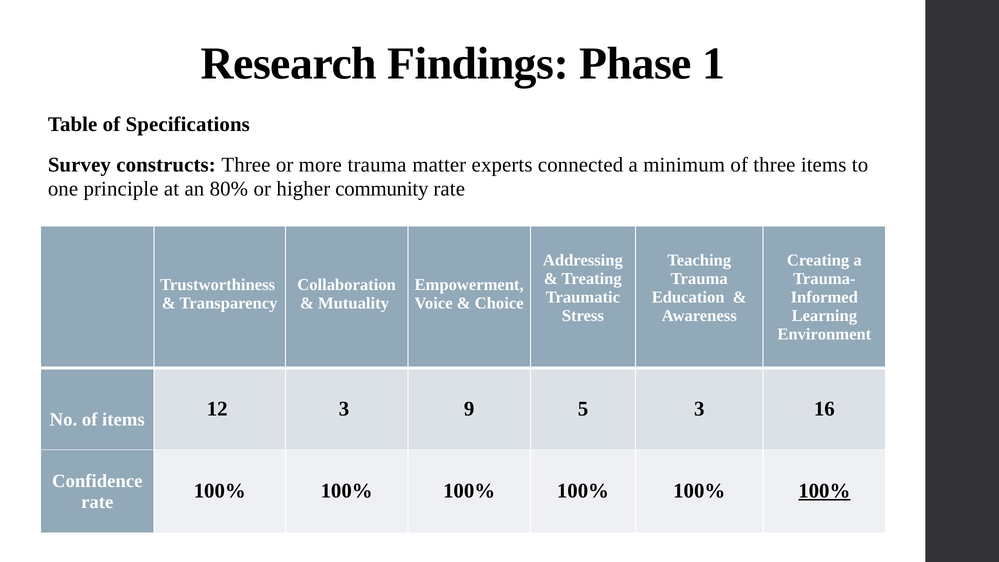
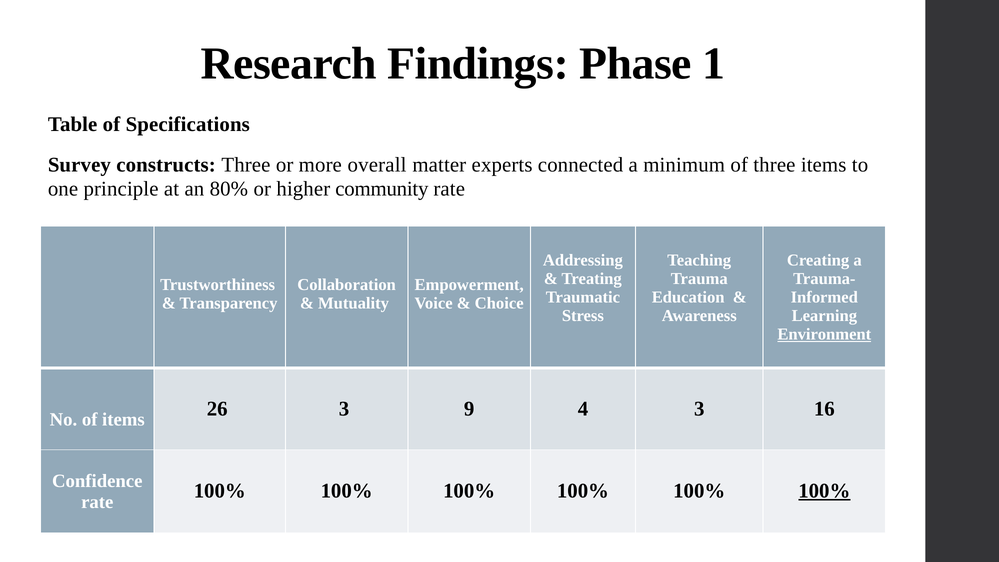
more trauma: trauma -> overall
Environment underline: none -> present
12: 12 -> 26
5: 5 -> 4
